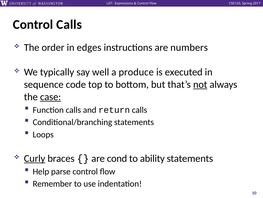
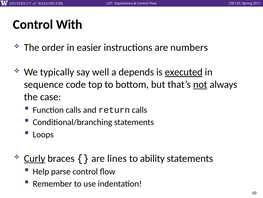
Control Calls: Calls -> With
edges: edges -> easier
produce: produce -> depends
executed underline: none -> present
case underline: present -> none
cond: cond -> lines
